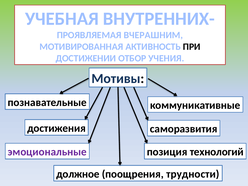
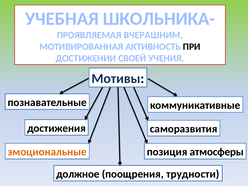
ВНУТРЕННИХ-: ВНУТРЕННИХ- -> ШКОЛЬНИКА-
ОТБОР: ОТБОР -> СВОЕЙ
технологий: технологий -> атмосферы
эмоциональные colour: purple -> orange
